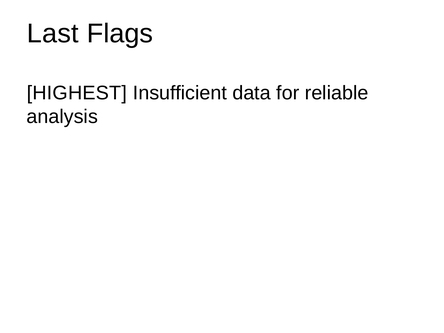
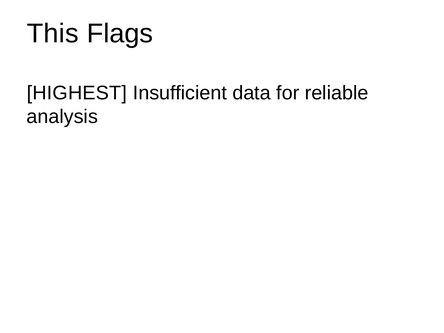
Last: Last -> This
